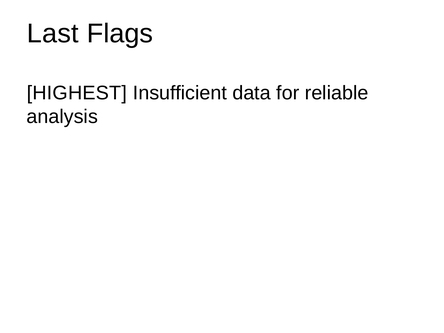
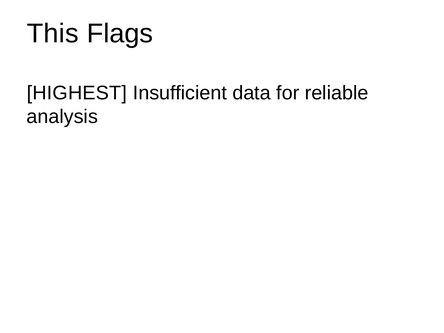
Last: Last -> This
